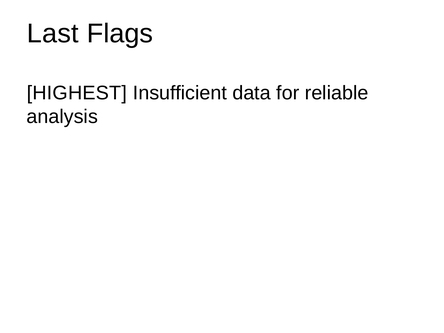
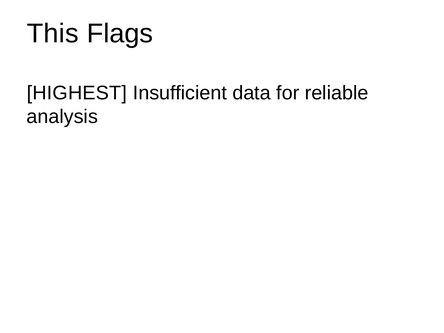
Last: Last -> This
